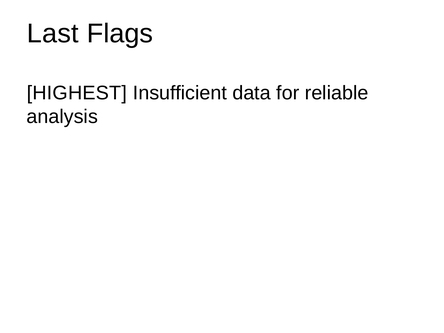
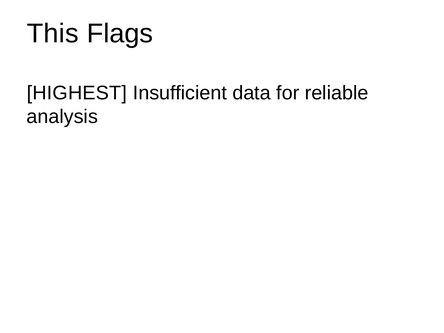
Last: Last -> This
